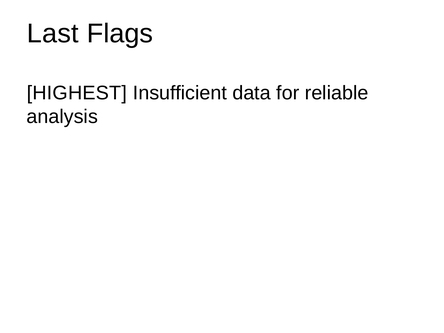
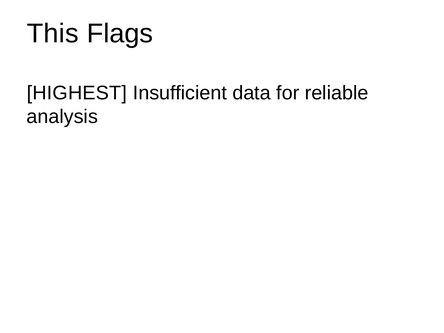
Last: Last -> This
